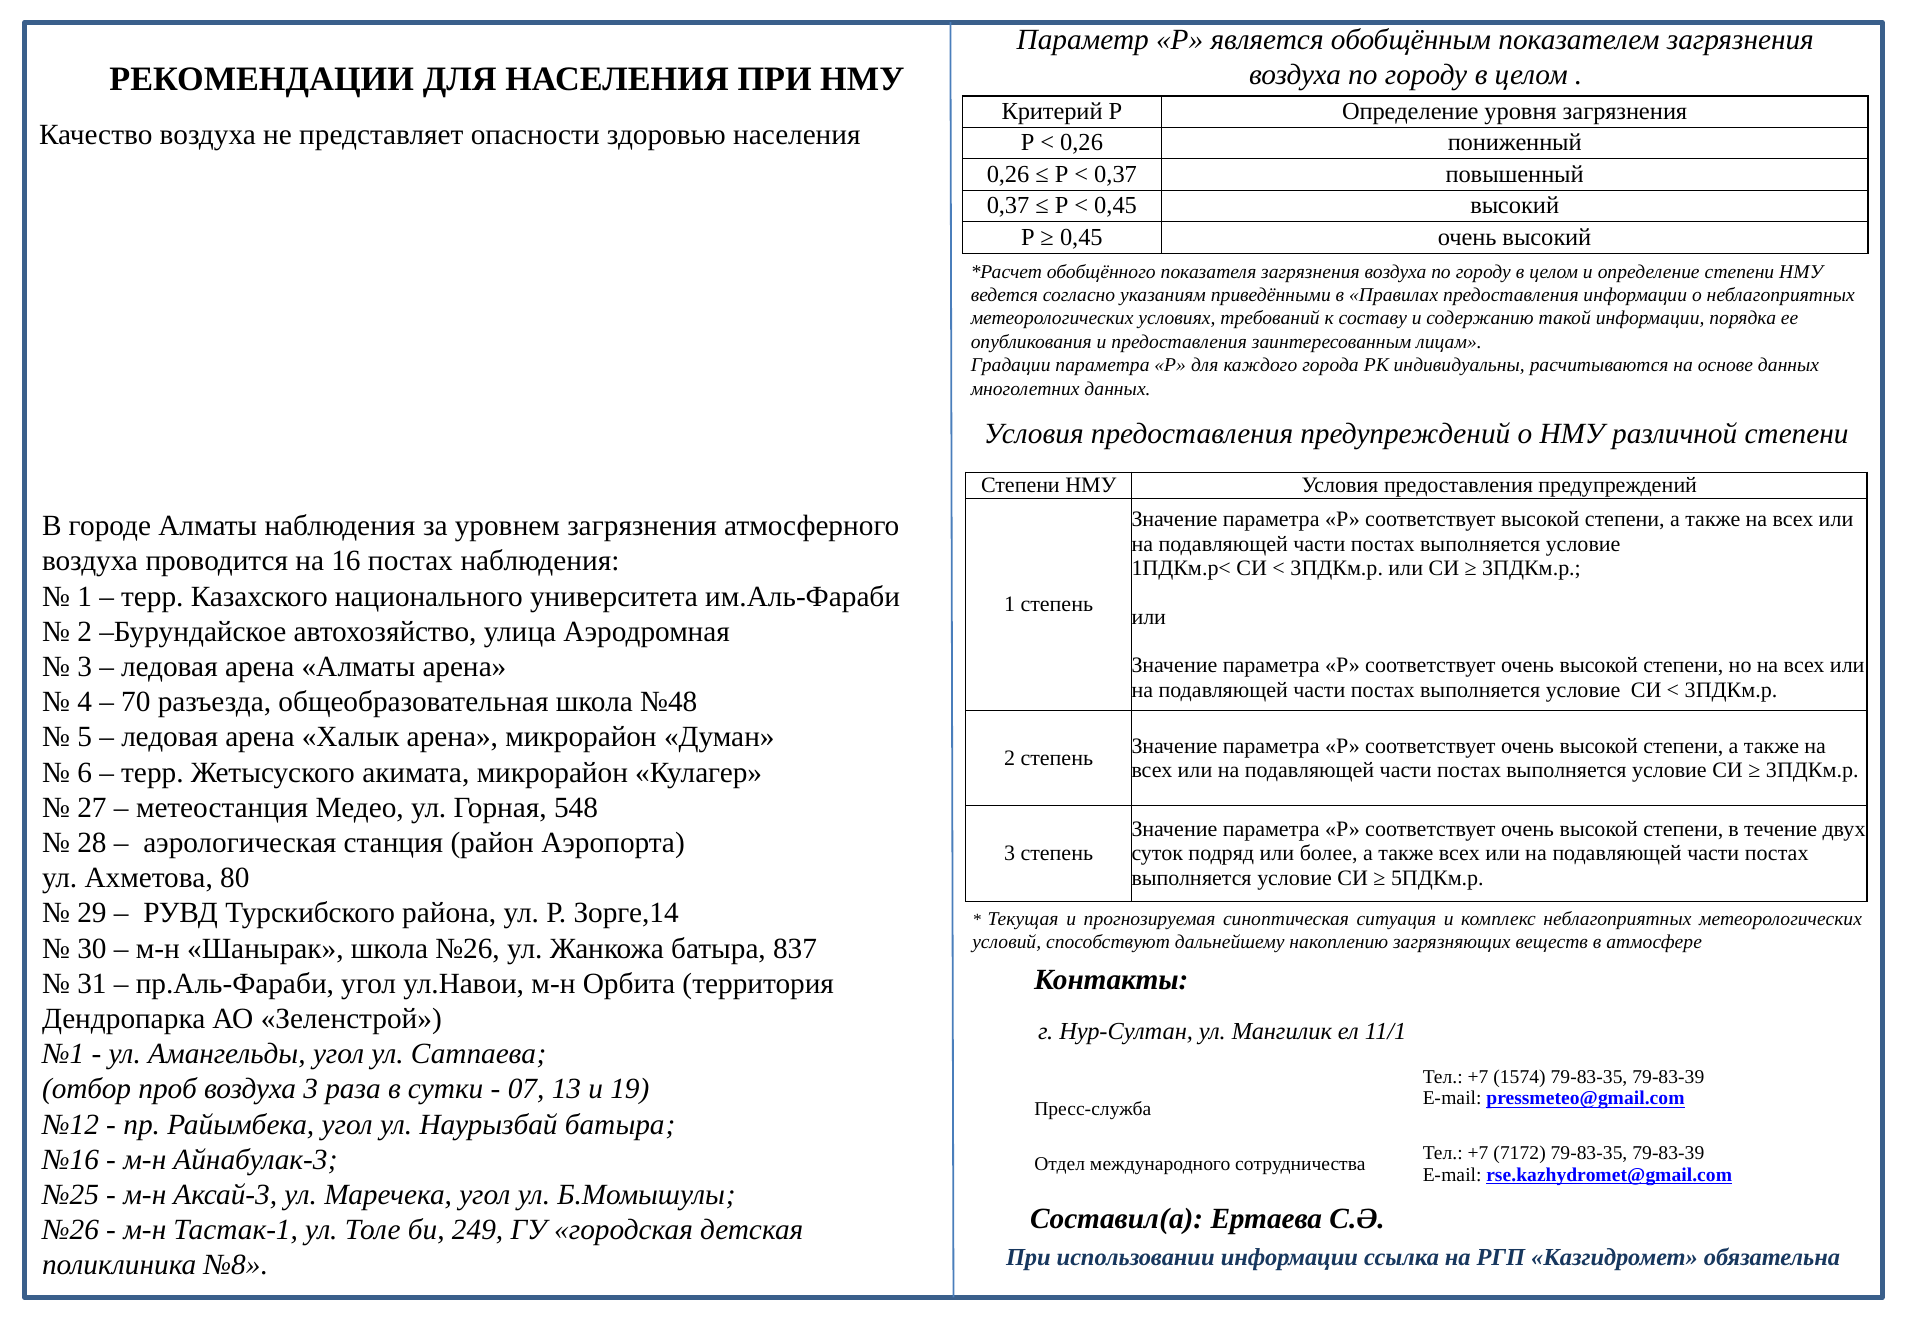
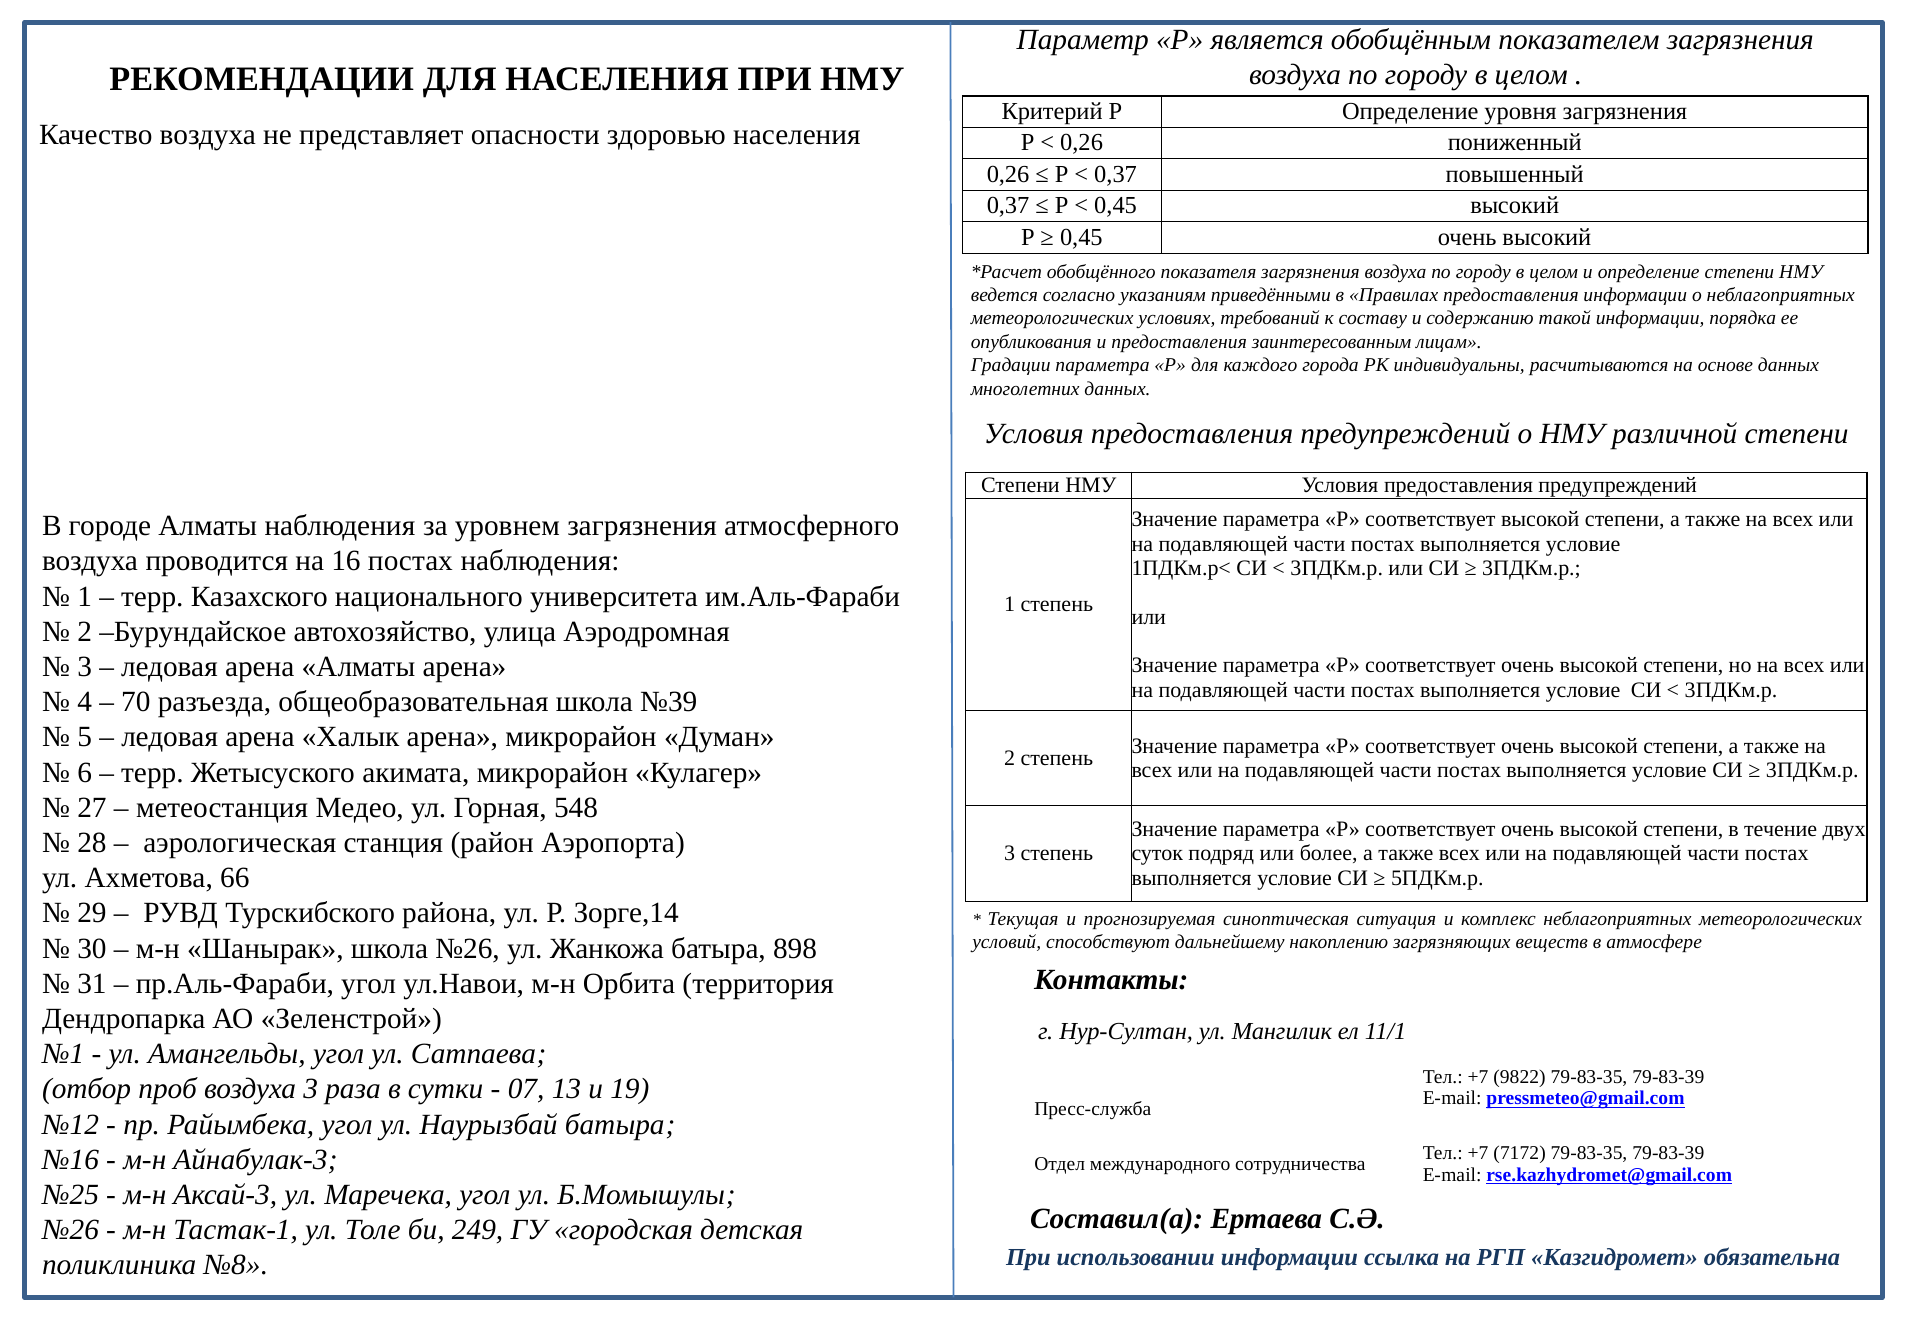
№48: №48 -> №39
80: 80 -> 66
837: 837 -> 898
1574: 1574 -> 9822
